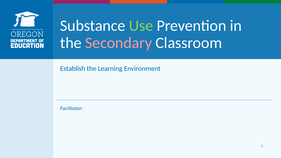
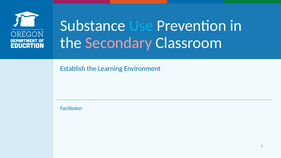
Use colour: light green -> light blue
